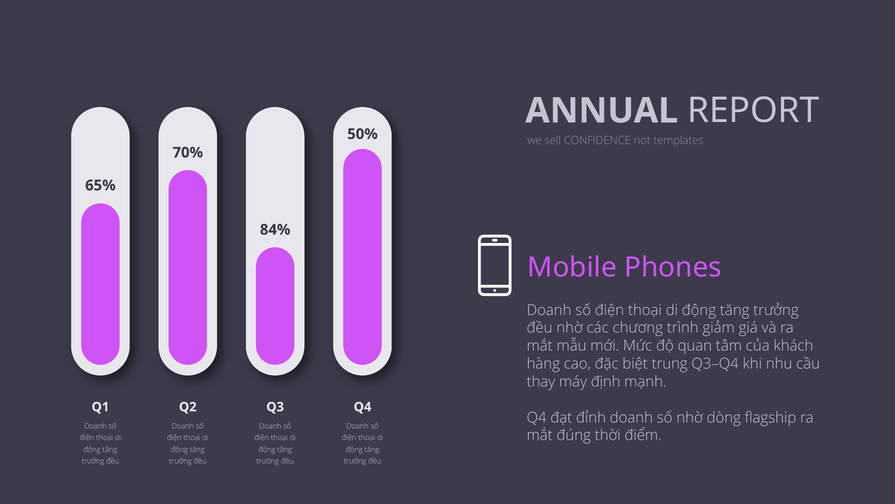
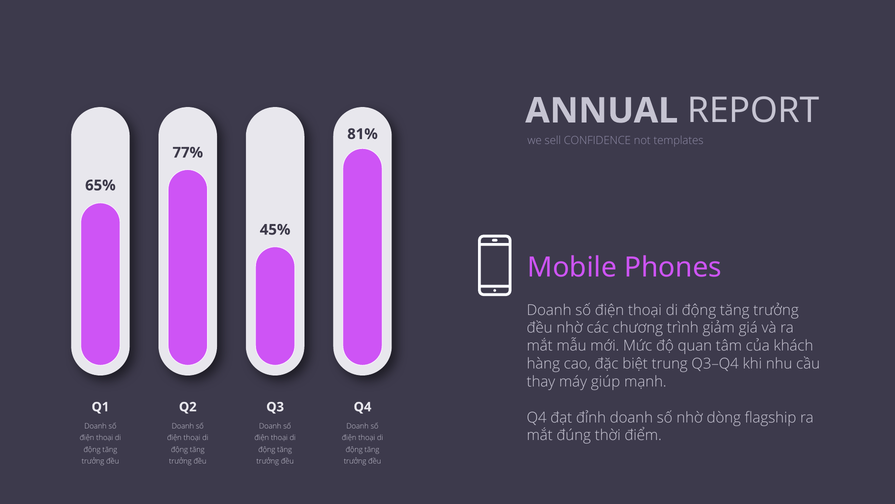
50%: 50% -> 81%
70%: 70% -> 77%
84%: 84% -> 45%
định: định -> giúp
